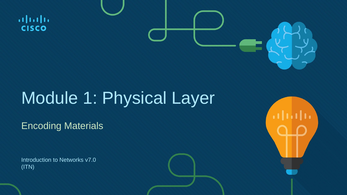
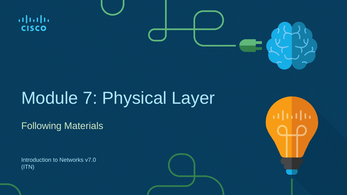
1: 1 -> 7
Encoding: Encoding -> Following
